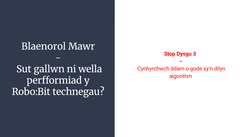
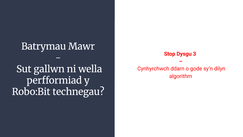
Blaenorol: Blaenorol -> Batrymau
